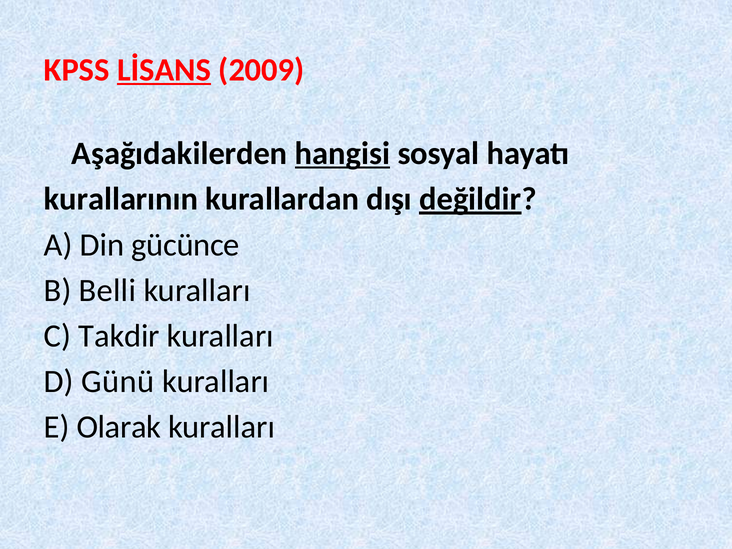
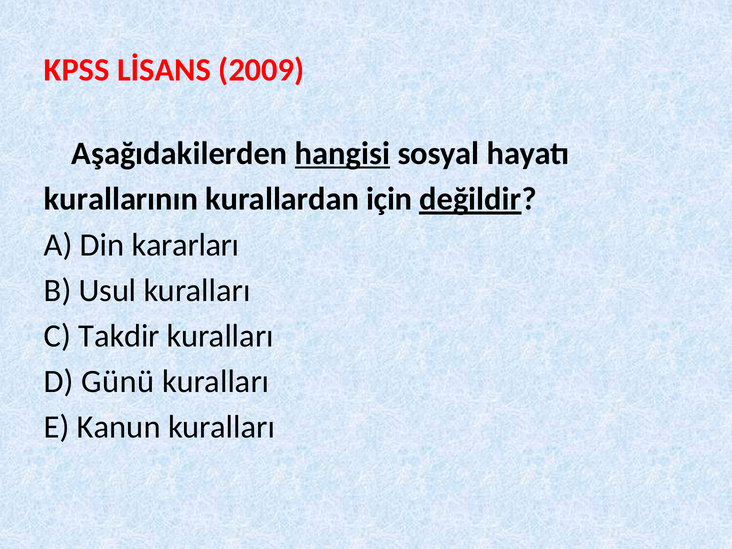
LİSANS underline: present -> none
dışı: dışı -> için
gücünce: gücünce -> kararları
Belli: Belli -> Usul
Olarak: Olarak -> Kanun
